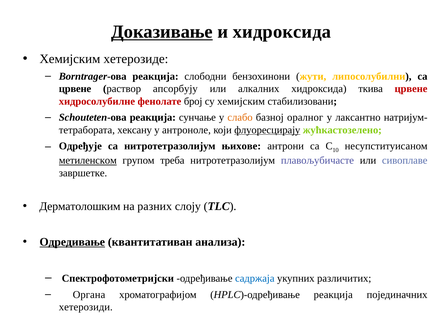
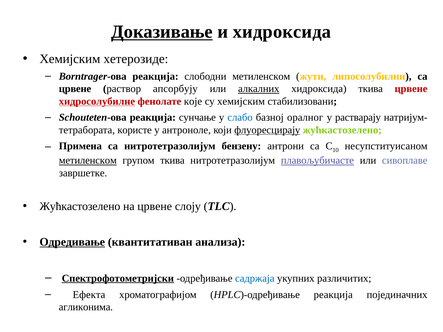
слободни бензохинони: бензохинони -> метиленском
алкалних underline: none -> present
хидросолубилне underline: none -> present
број: број -> које
слабо colour: orange -> blue
лаксантно: лаксантно -> растварају
хексану: хексану -> користе
Одређује: Одређује -> Примена
њихове: њихове -> бензену
групом треба: треба -> ткива
плавољубичасте underline: none -> present
Дерматолошким at (80, 206): Дерматолошким -> Жућкастозелено
на разних: разних -> црвене
Спектрофотометријски underline: none -> present
Органа: Органа -> Ефекта
хетерозиди: хетерозиди -> агликонима
